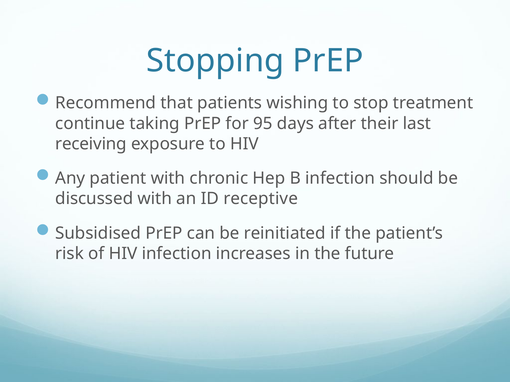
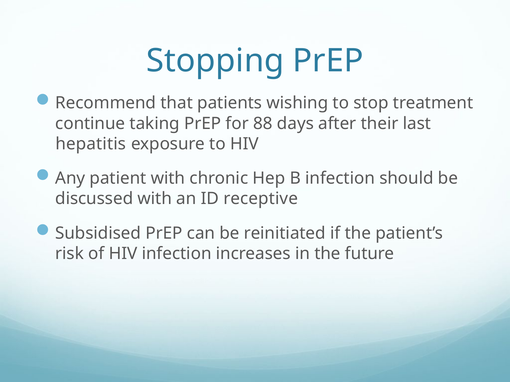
95: 95 -> 88
receiving: receiving -> hepatitis
